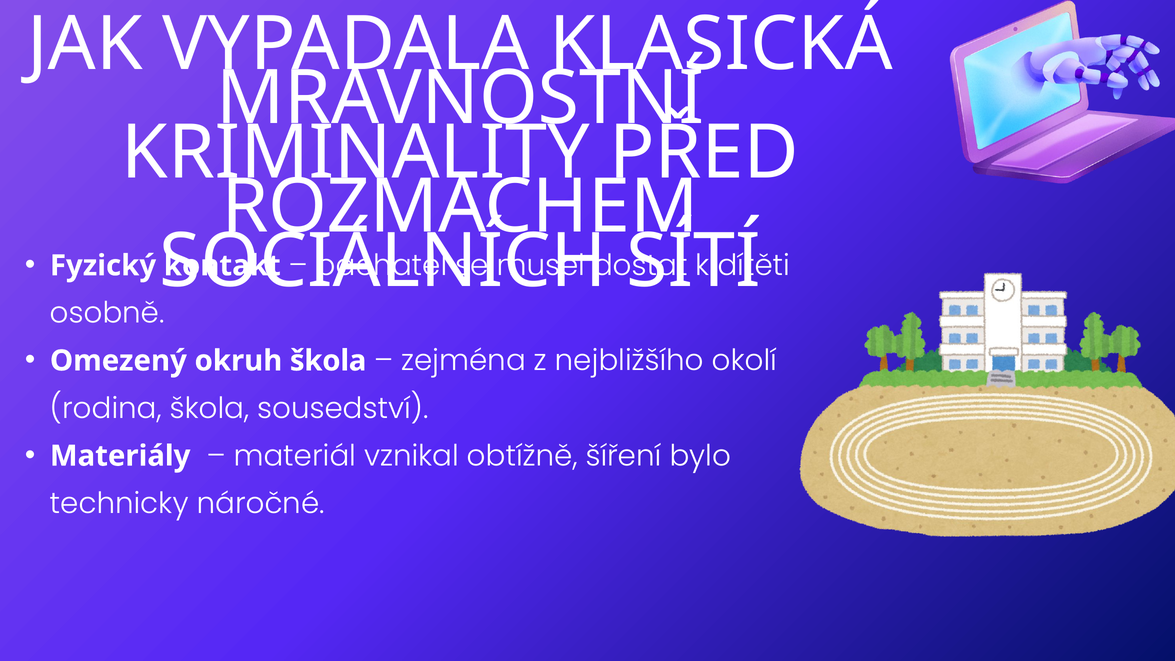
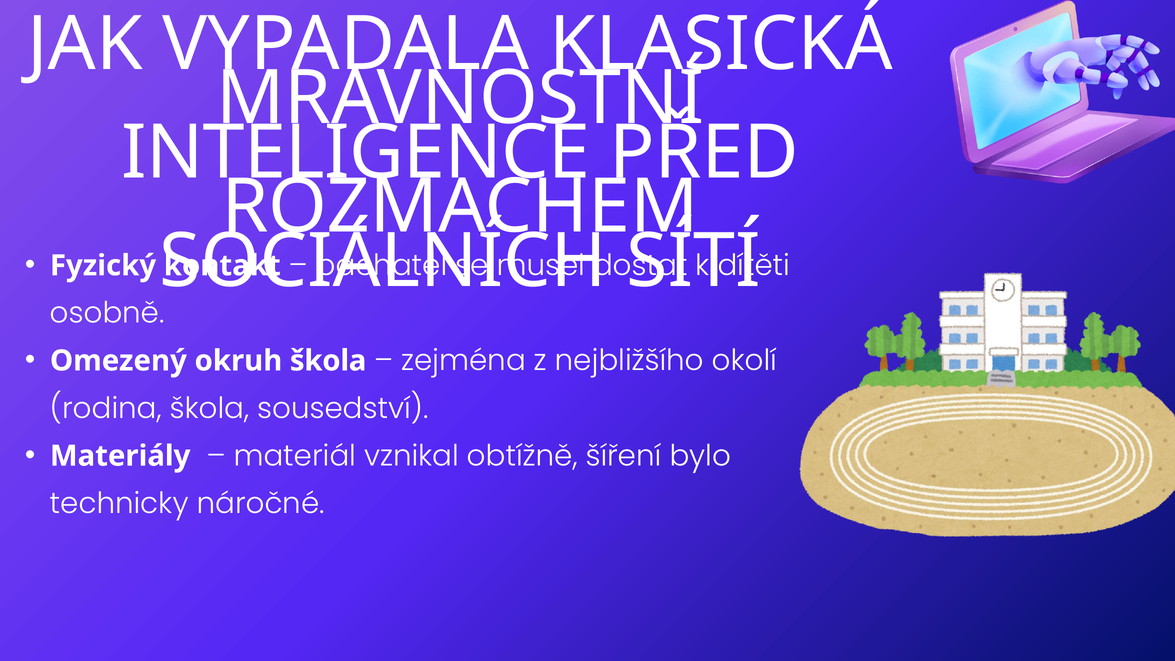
KRIMINALITY: KRIMINALITY -> INTELIGENCE
